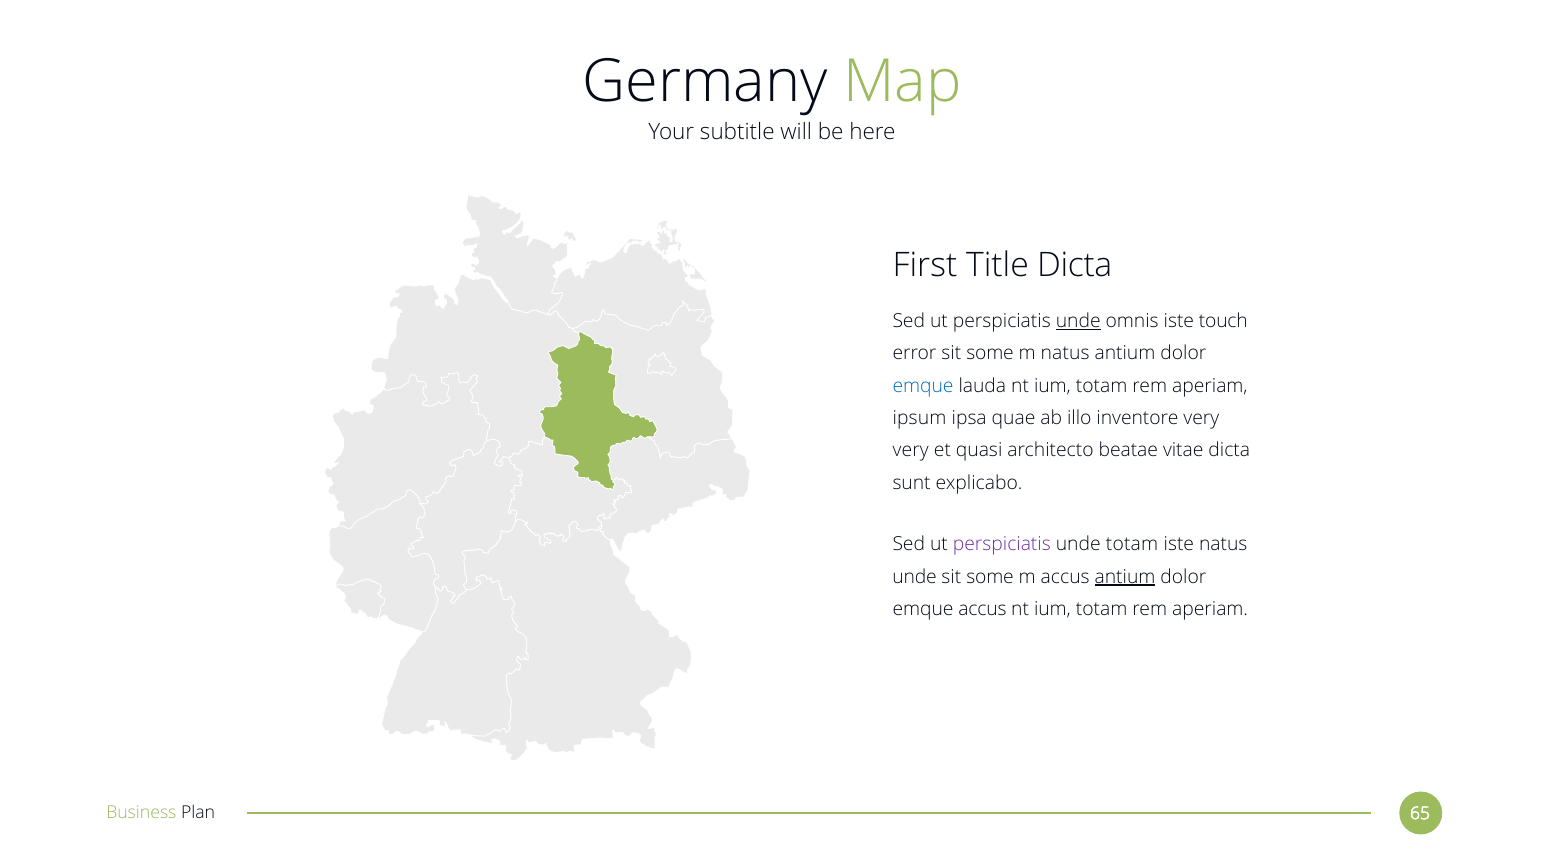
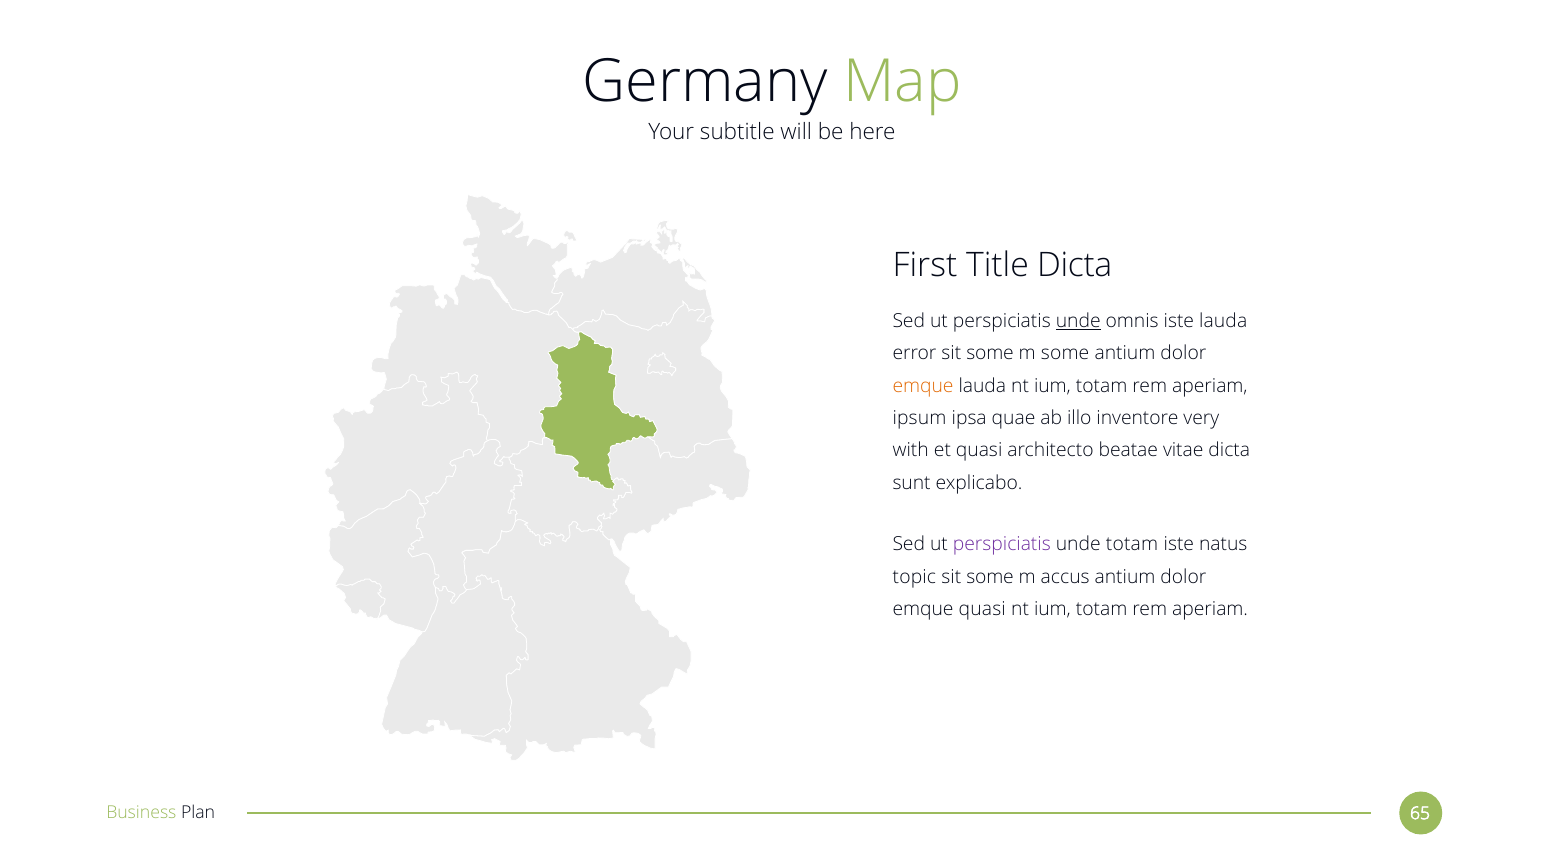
iste touch: touch -> lauda
m natus: natus -> some
emque at (923, 386) colour: blue -> orange
very at (911, 451): very -> with
unde at (915, 577): unde -> topic
antium at (1125, 577) underline: present -> none
emque accus: accus -> quasi
